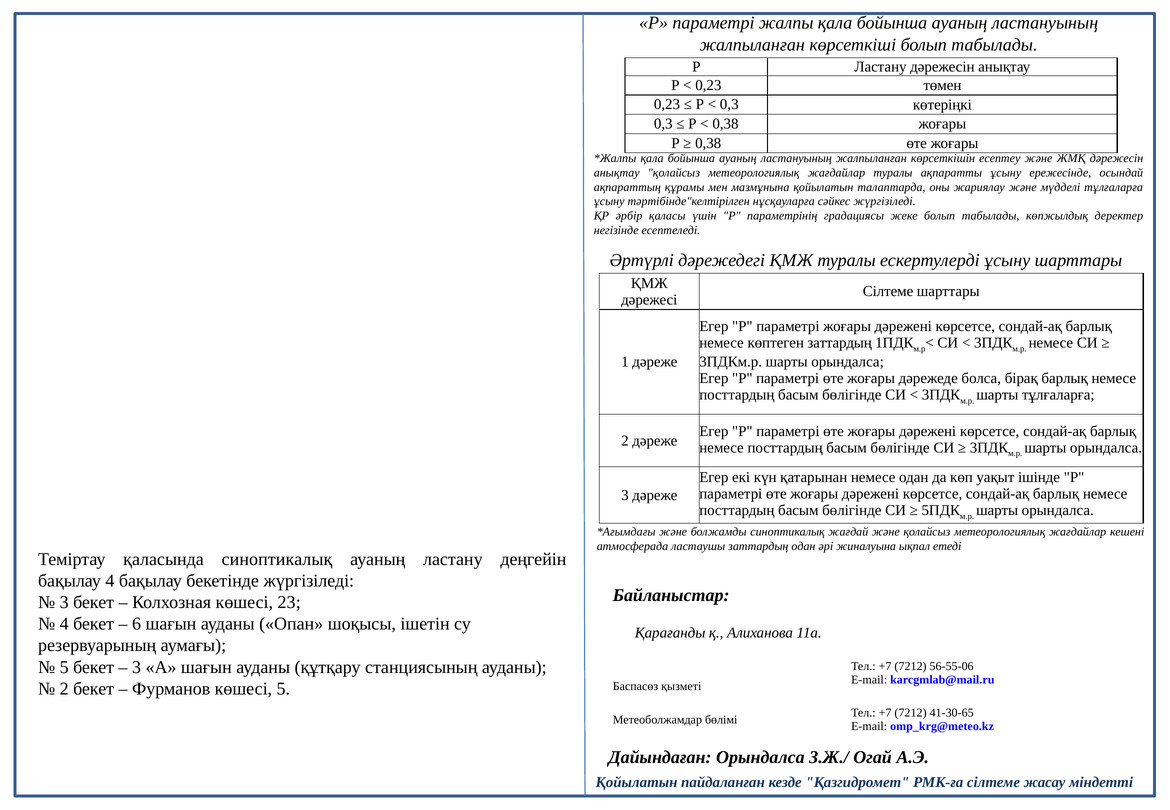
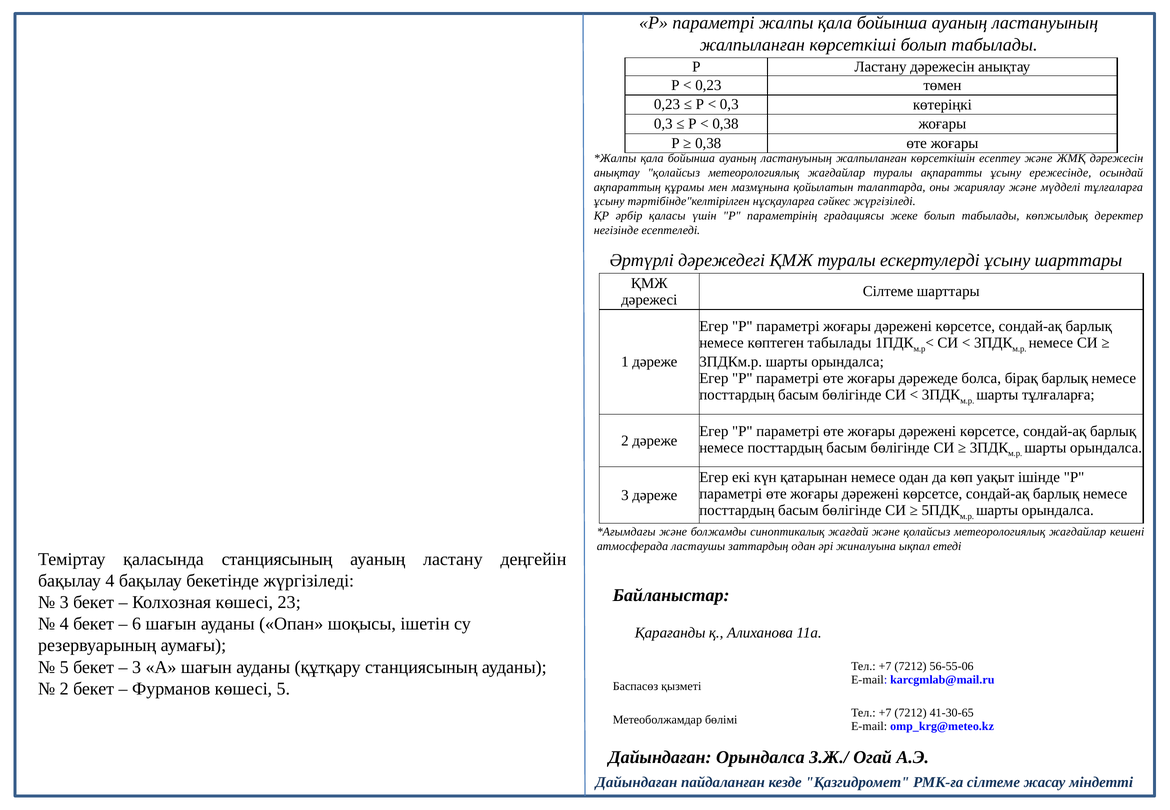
көптеген заттардың: заттардың -> табылады
қаласында синоптикалық: синоптикалық -> станциясының
Қойылатын at (637, 782): Қойылатын -> Дайындаған
